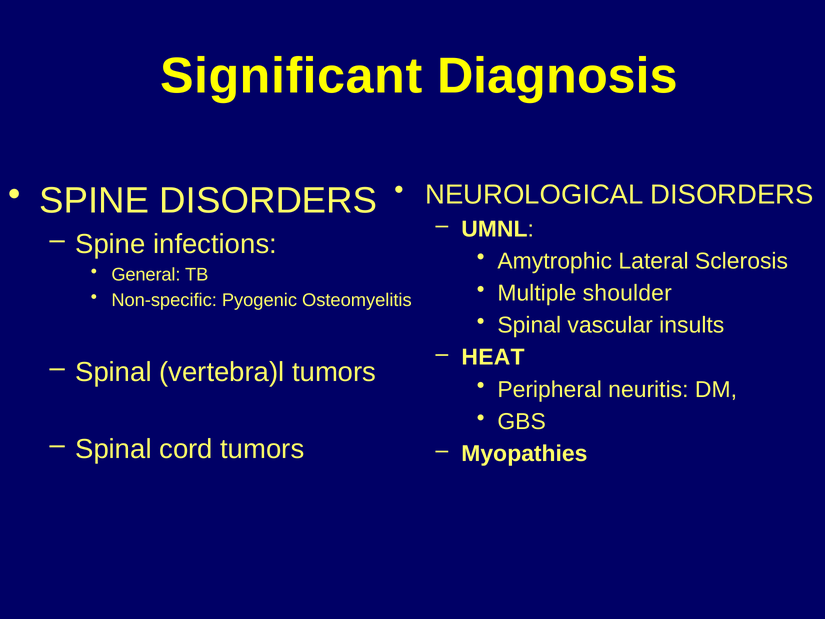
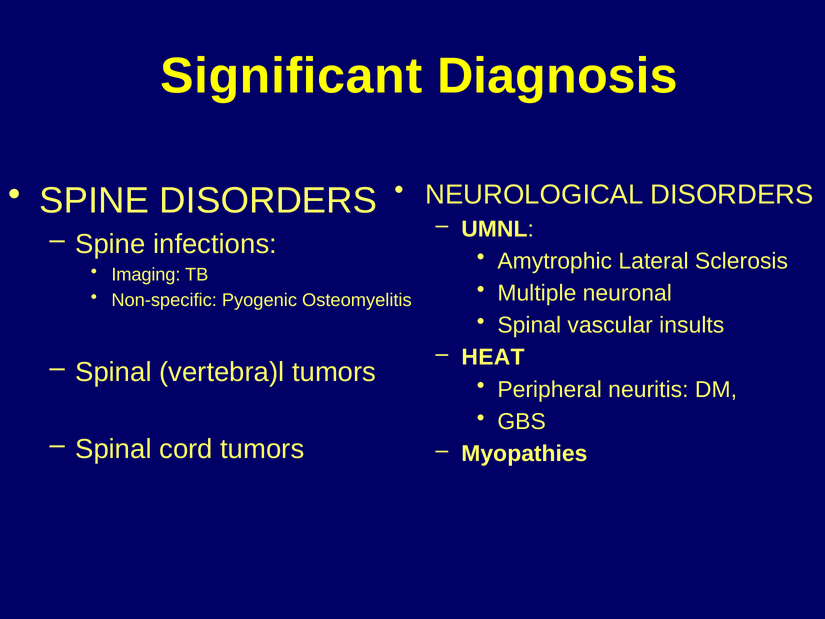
General: General -> Imaging
shoulder: shoulder -> neuronal
